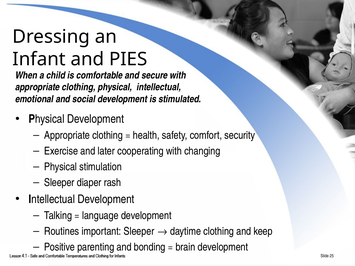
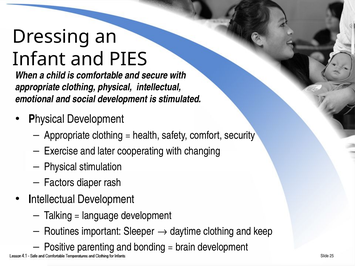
Sleeper at (59, 183): Sleeper -> Factors
